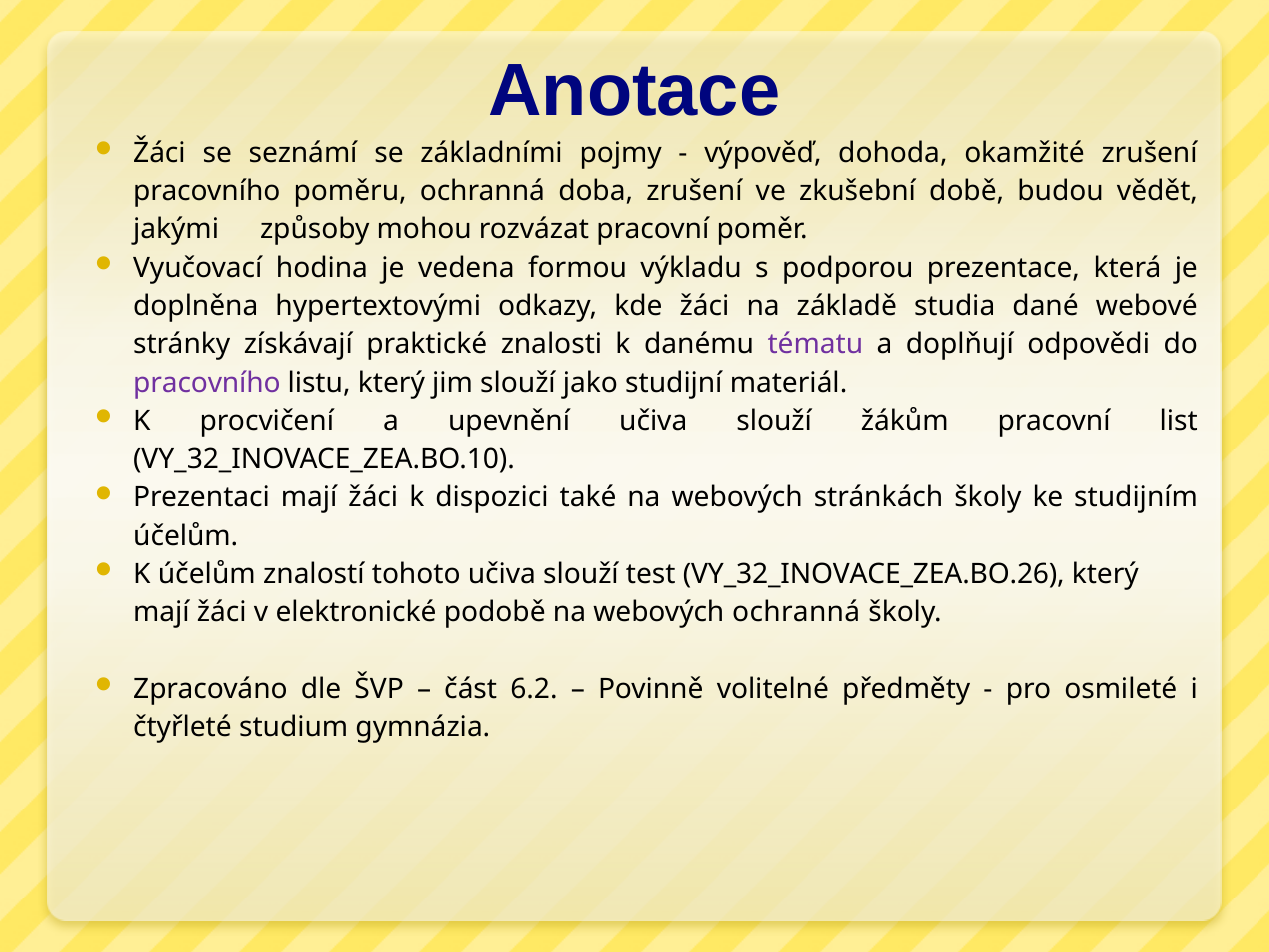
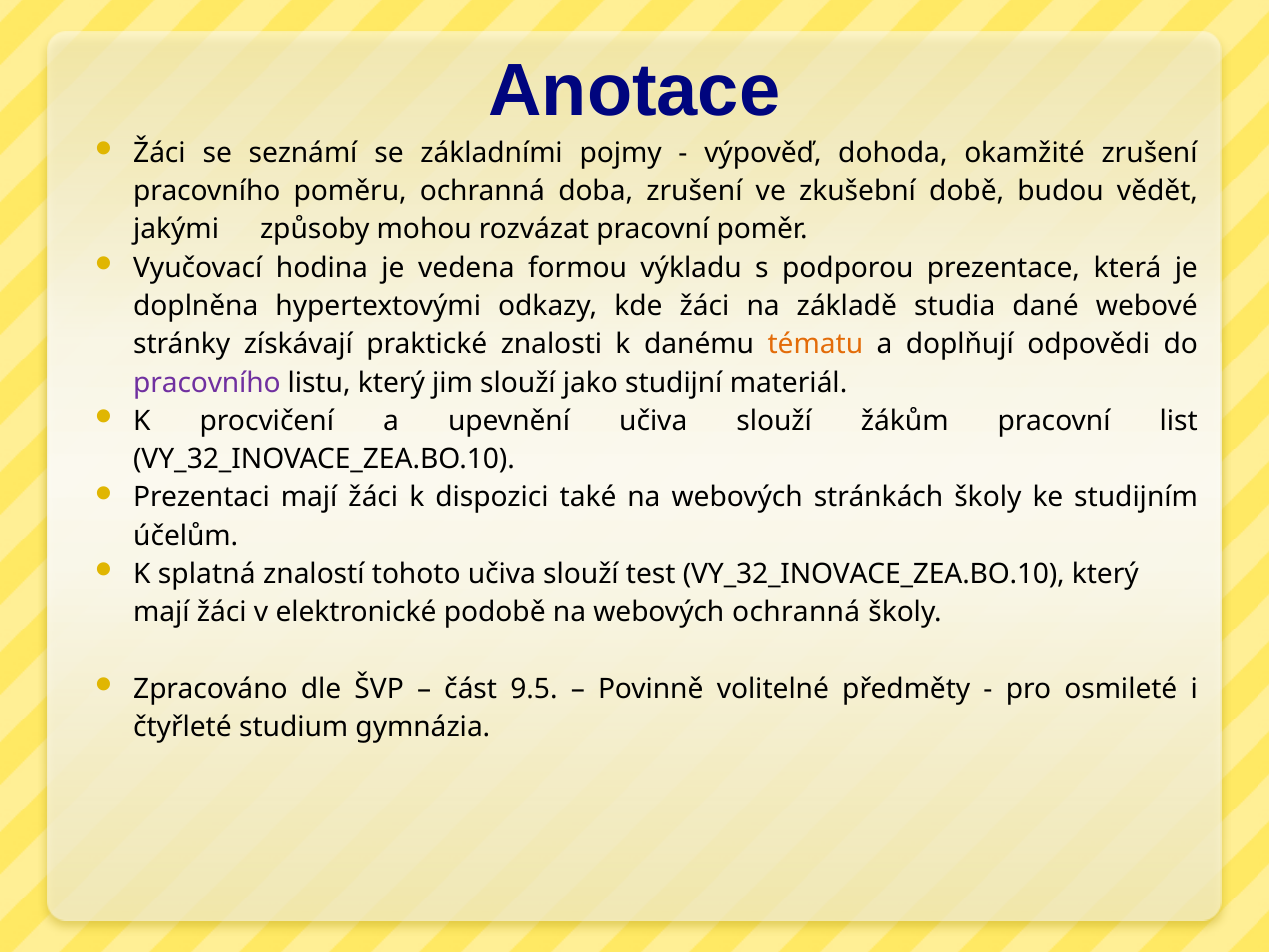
tématu colour: purple -> orange
K účelům: účelům -> splatná
test VY_32_INOVACE_ZEA.BO.26: VY_32_INOVACE_ZEA.BO.26 -> VY_32_INOVACE_ZEA.BO.10
6.2: 6.2 -> 9.5
